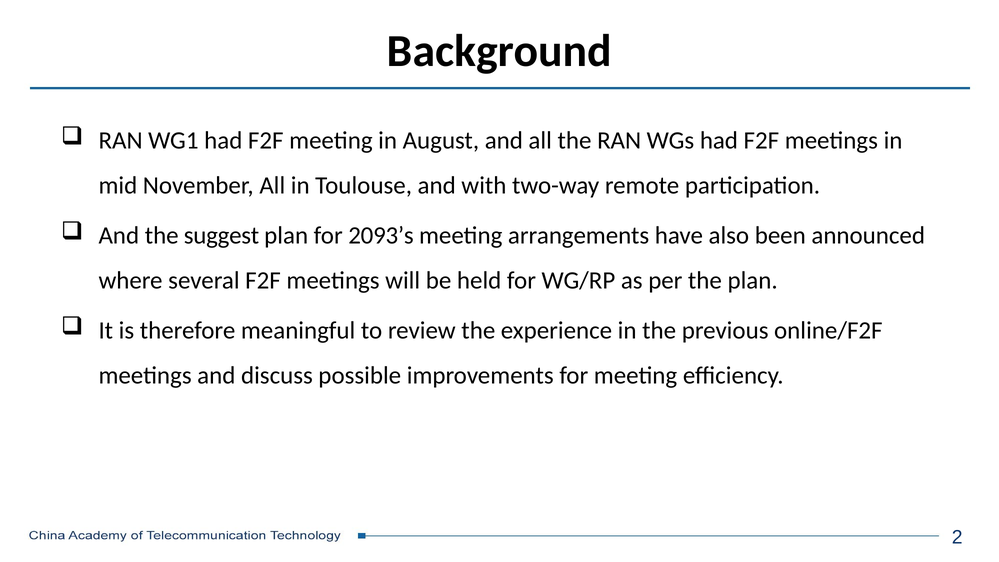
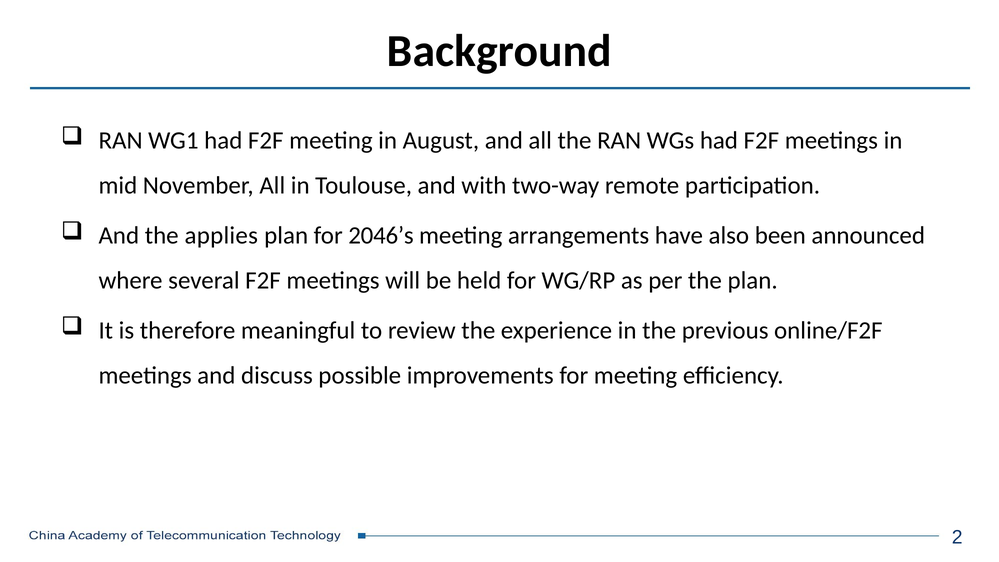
suggest: suggest -> applies
2093’s: 2093’s -> 2046’s
